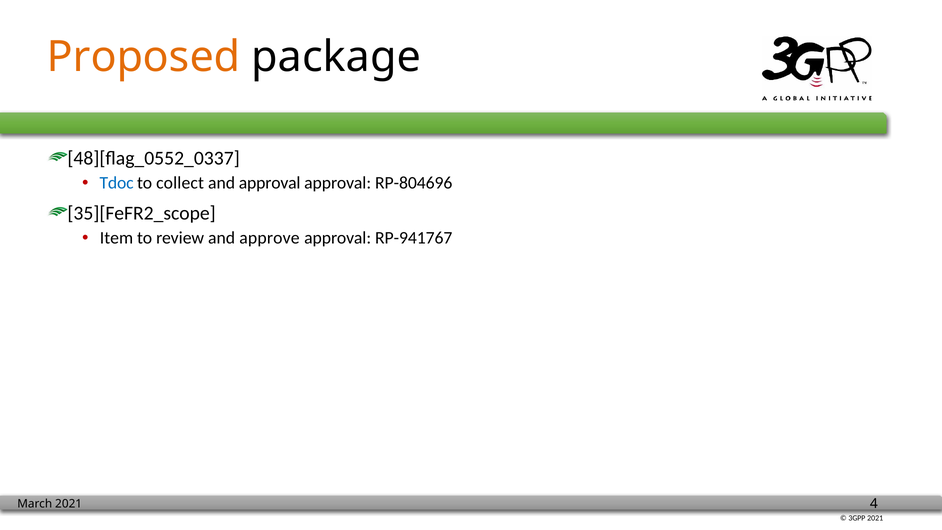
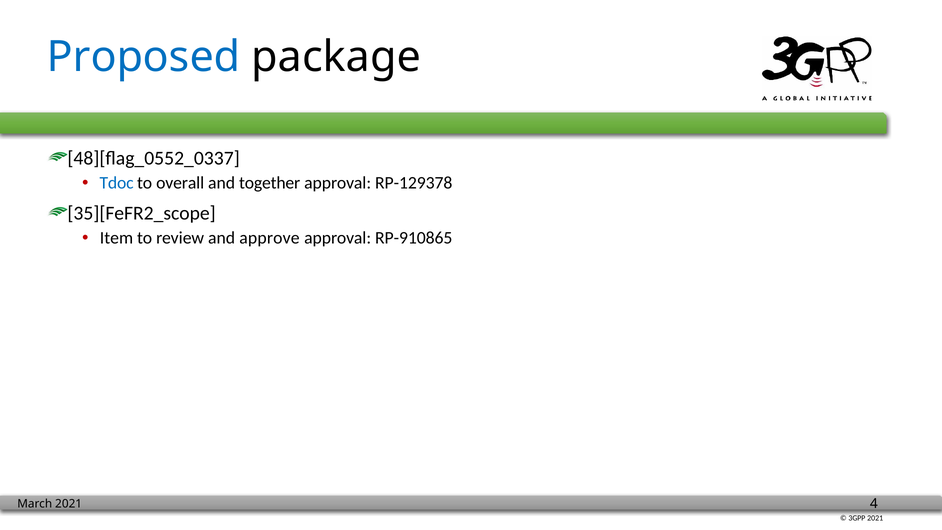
Proposed colour: orange -> blue
collect: collect -> overall
and approval: approval -> together
RP-804696: RP-804696 -> RP-129378
RP-941767: RP-941767 -> RP-910865
